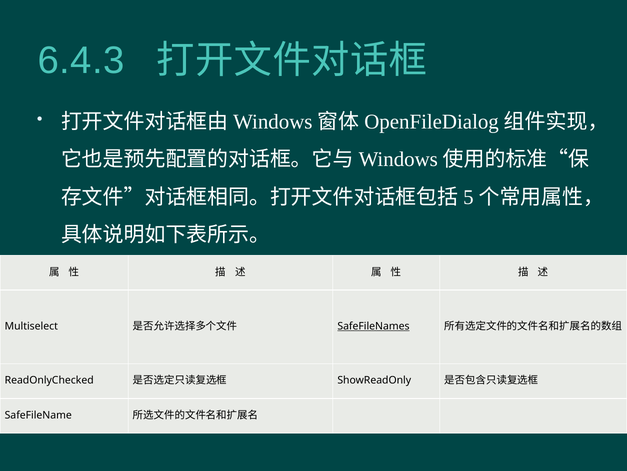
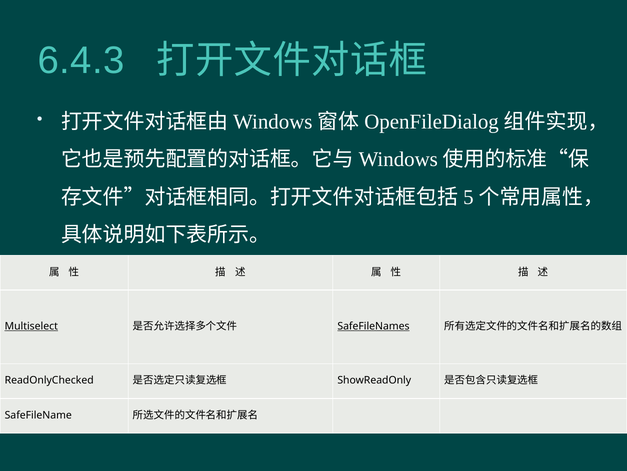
Multiselect underline: none -> present
